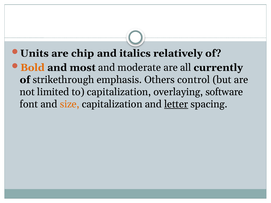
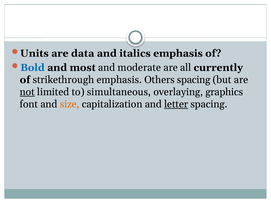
chip: chip -> data
italics relatively: relatively -> emphasis
Bold colour: orange -> blue
Others control: control -> spacing
not underline: none -> present
to capitalization: capitalization -> simultaneous
software: software -> graphics
